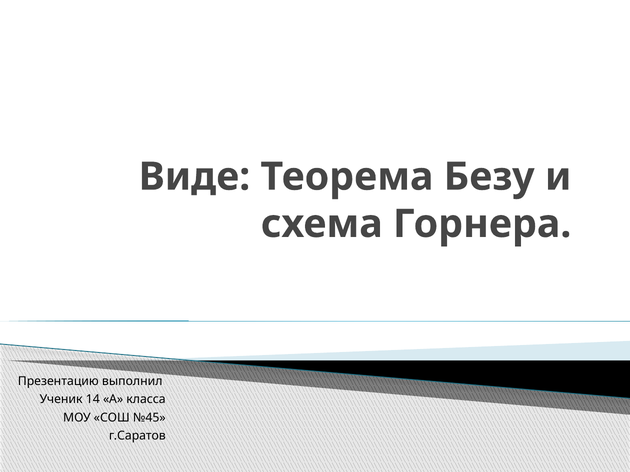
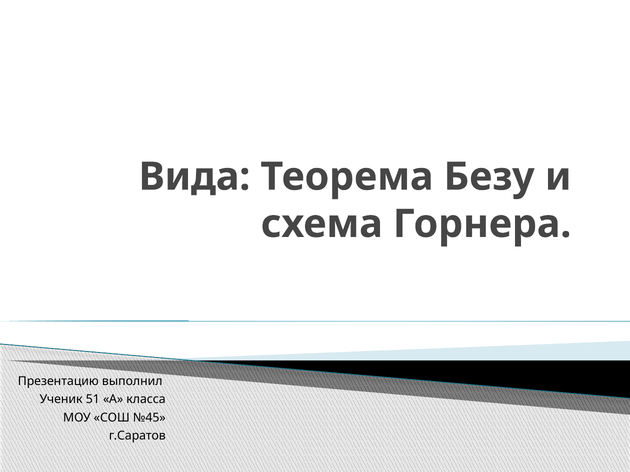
Виде: Виде -> Вида
14: 14 -> 51
